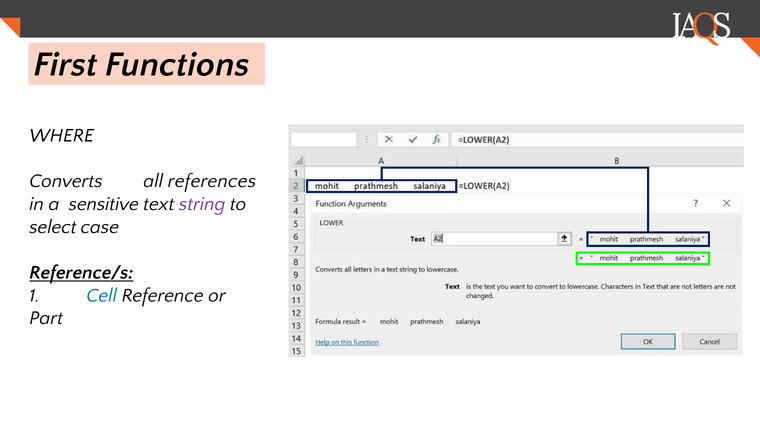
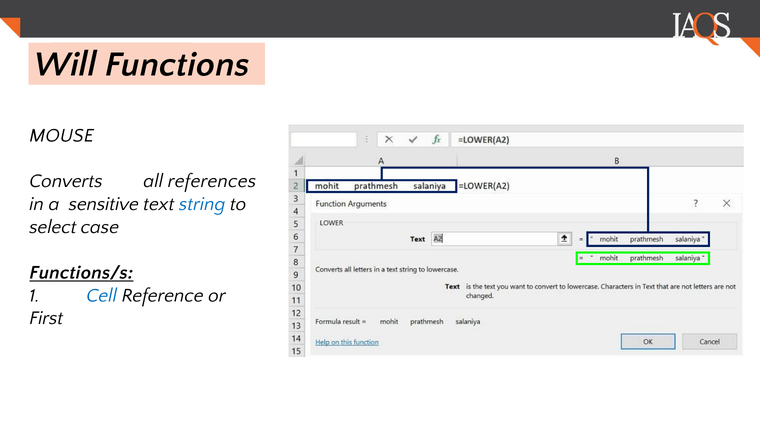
First: First -> Will
WHERE: WHERE -> MOUSE
string colour: purple -> blue
Reference/s: Reference/s -> Functions/s
Part: Part -> First
